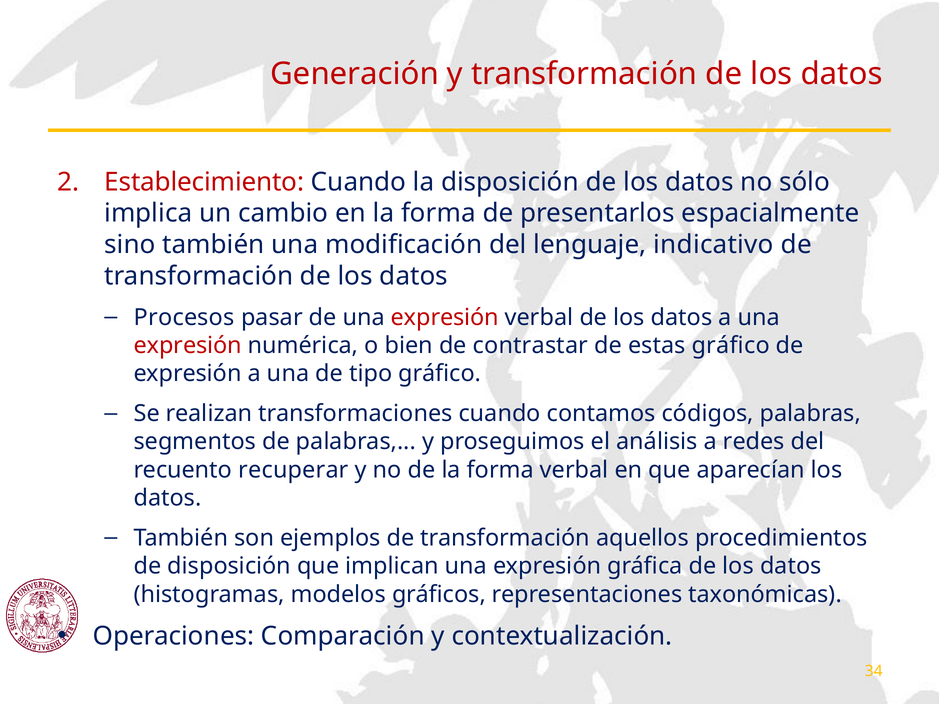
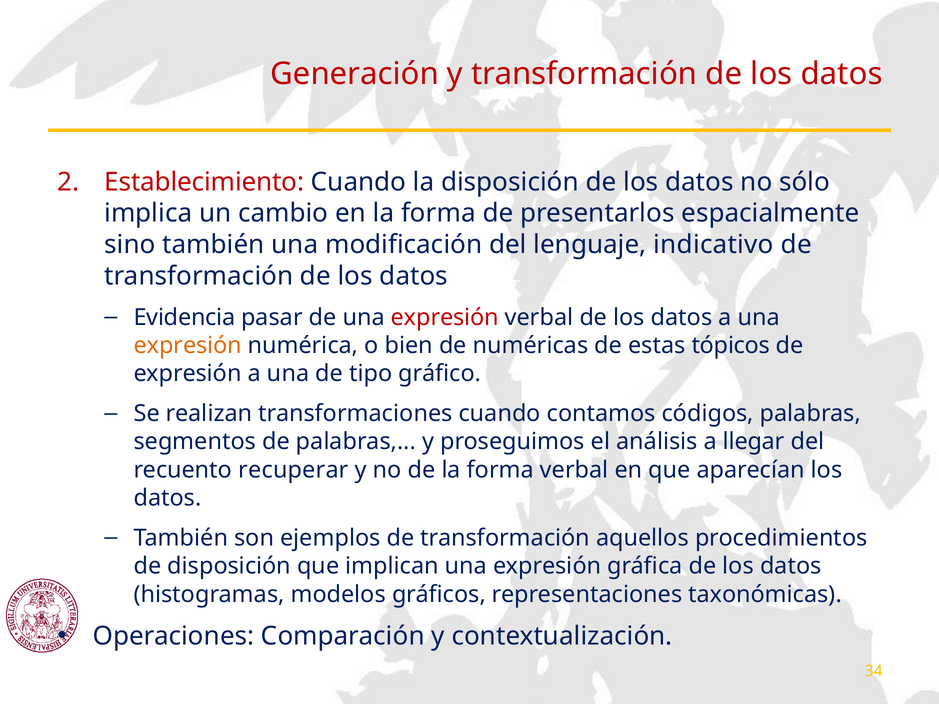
Procesos: Procesos -> Evidencia
expresión at (188, 346) colour: red -> orange
contrastar: contrastar -> numéricas
estas gráfico: gráfico -> tópicos
redes: redes -> llegar
